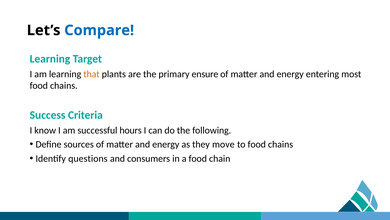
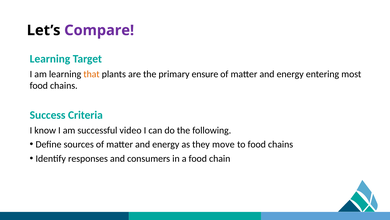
Compare colour: blue -> purple
hours: hours -> video
questions: questions -> responses
